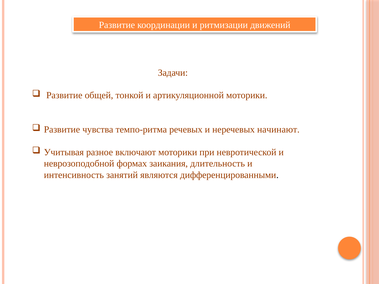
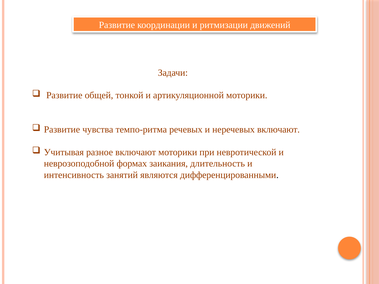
неречевых начинают: начинают -> включают
